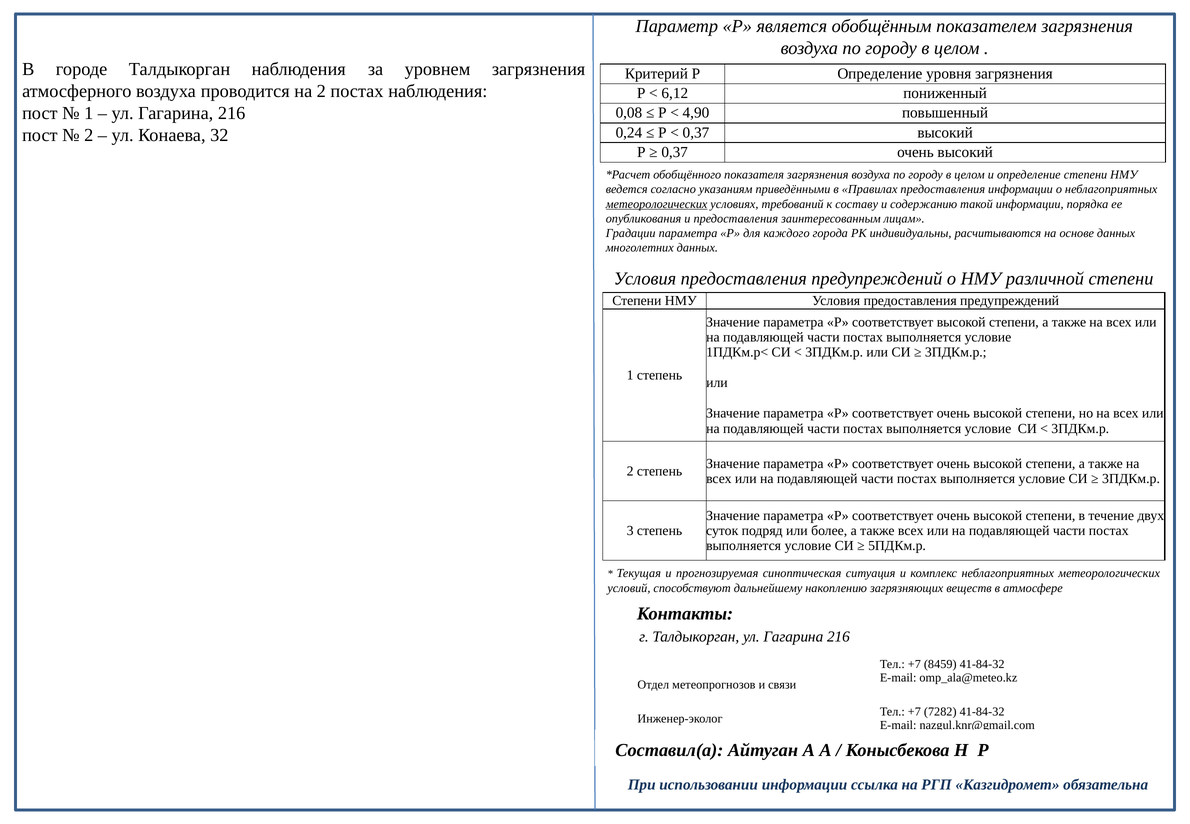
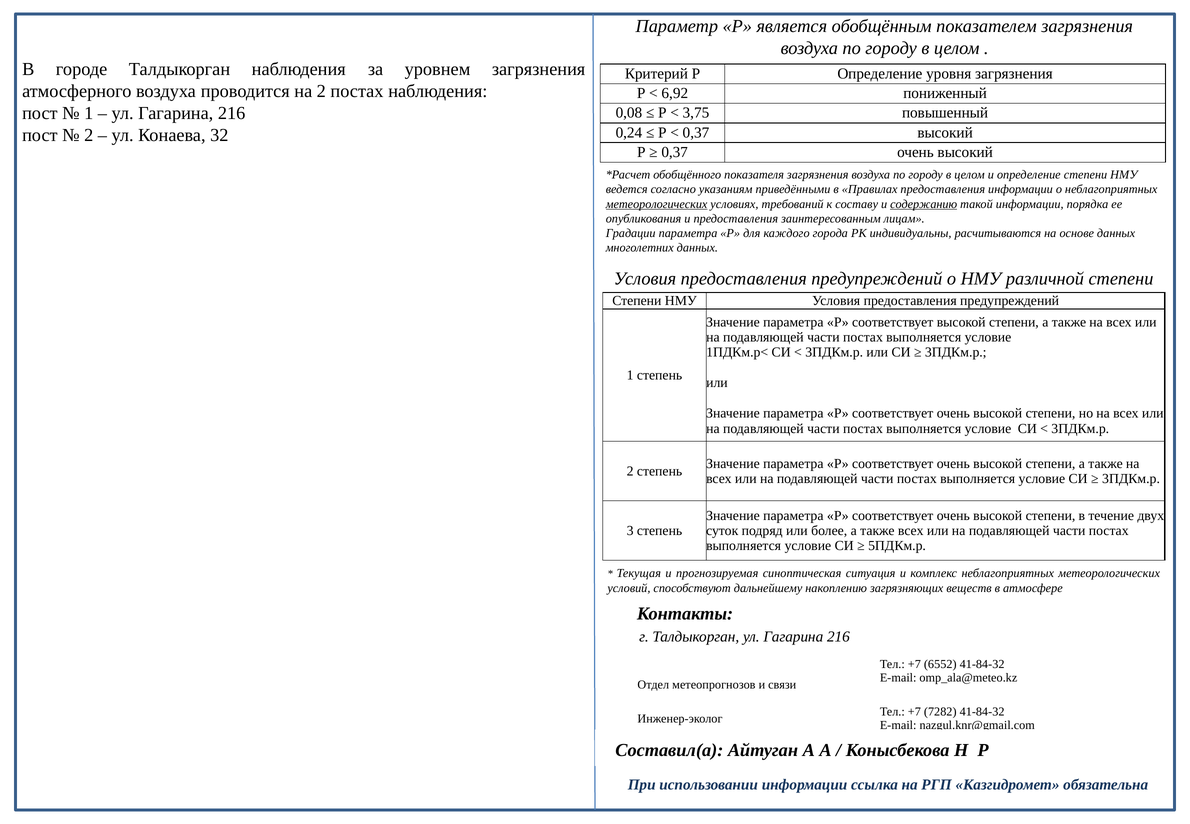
6,12: 6,12 -> 6,92
4,90: 4,90 -> 3,75
содержанию underline: none -> present
8459: 8459 -> 6552
